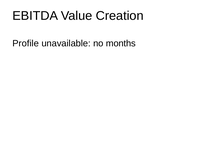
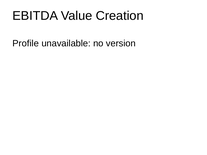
months: months -> version
